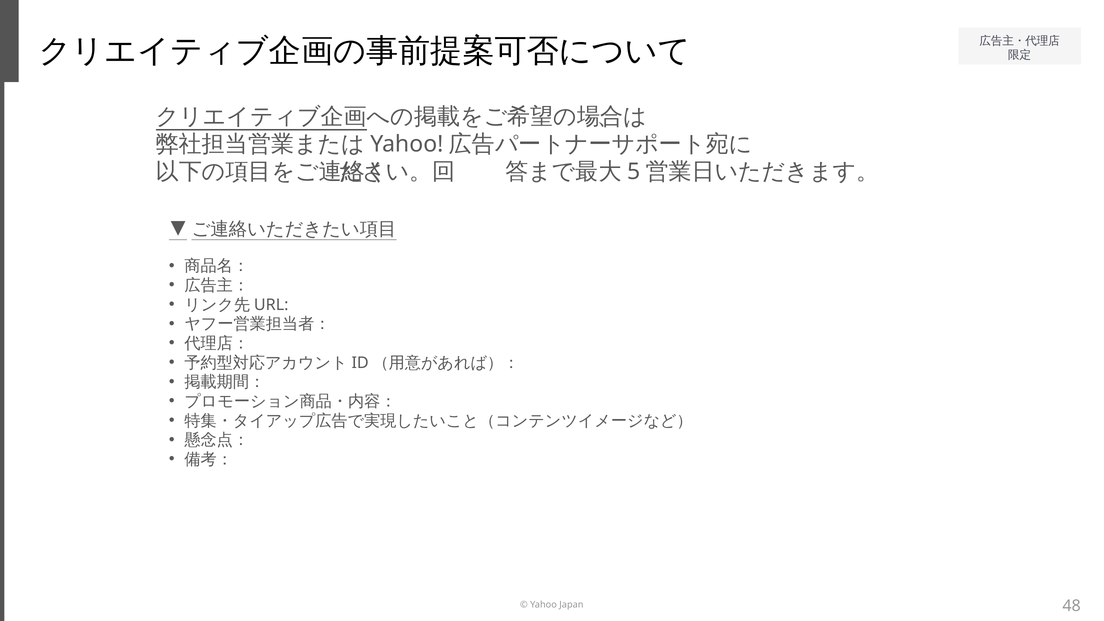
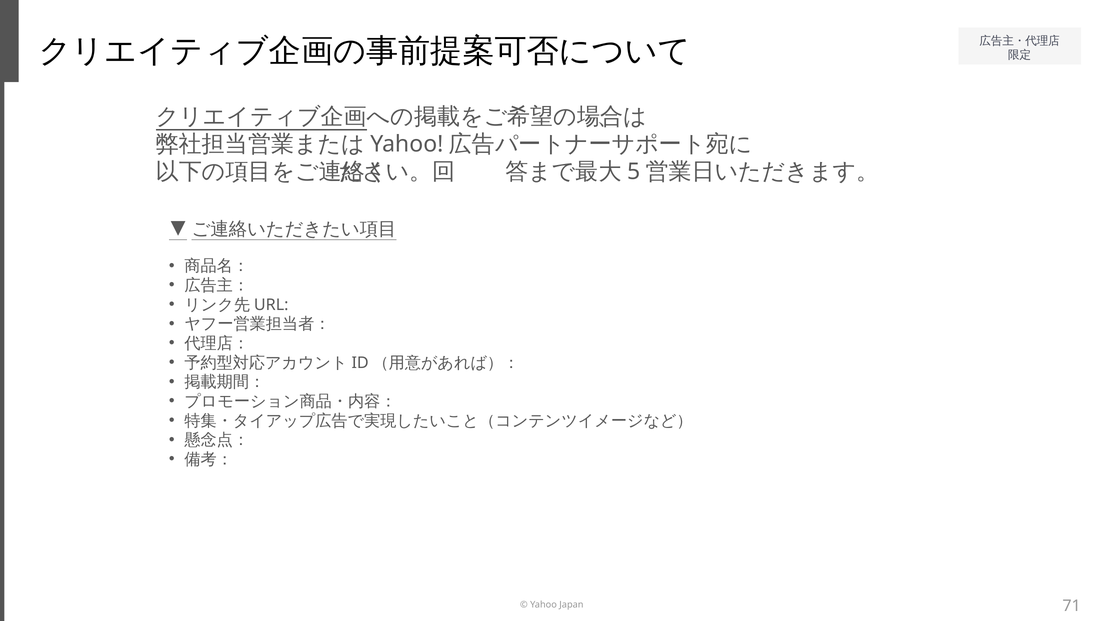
48: 48 -> 71
